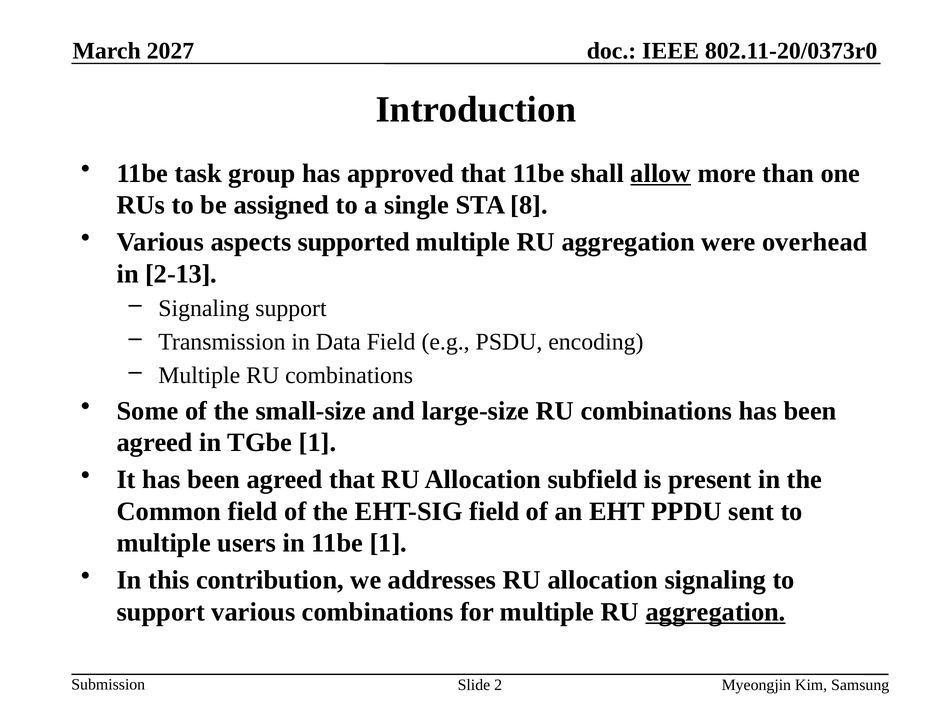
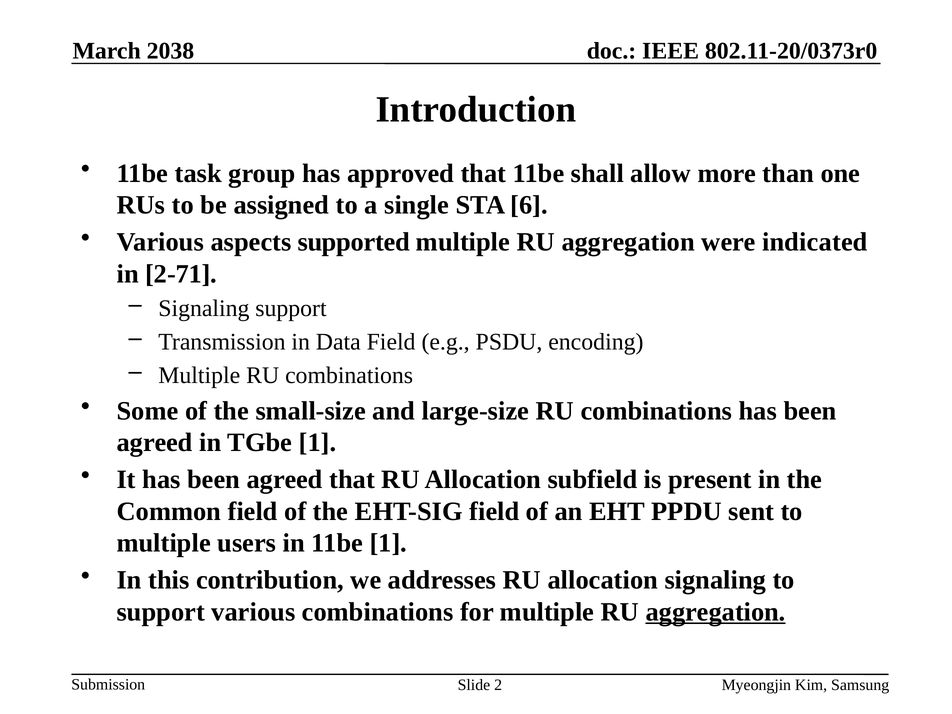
2027: 2027 -> 2038
allow underline: present -> none
8: 8 -> 6
overhead: overhead -> indicated
2-13: 2-13 -> 2-71
